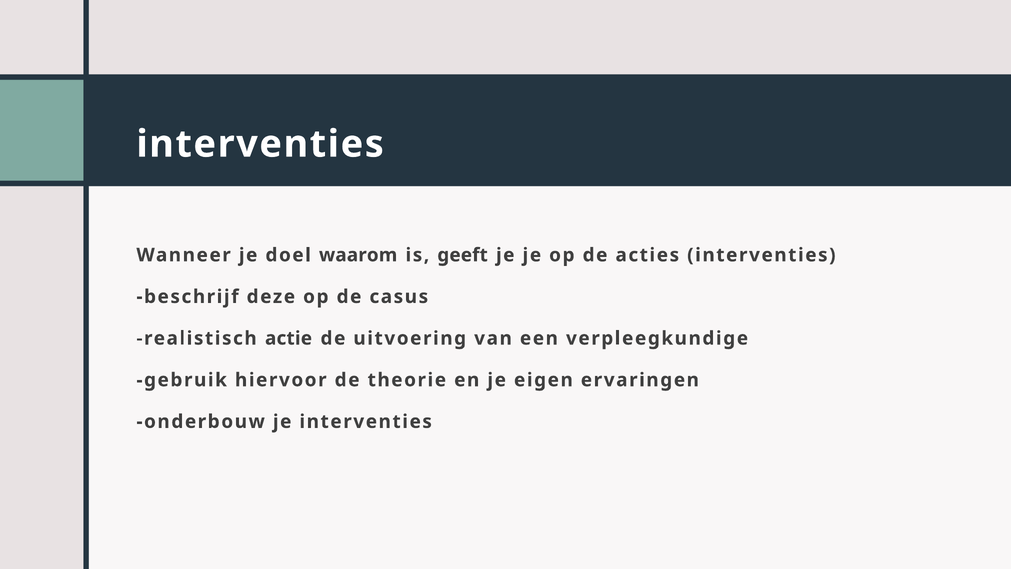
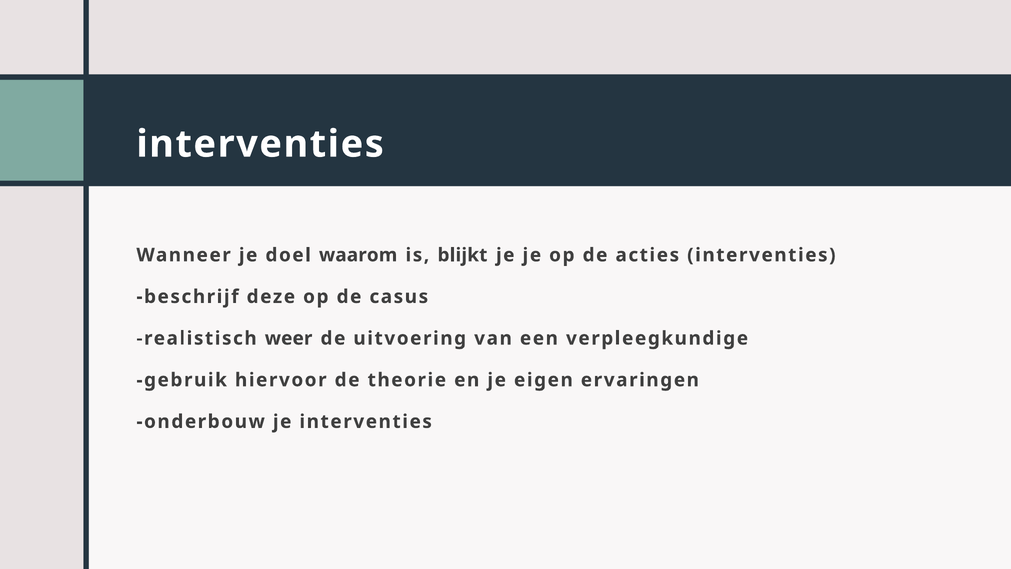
geeft: geeft -> blijkt
actie: actie -> weer
